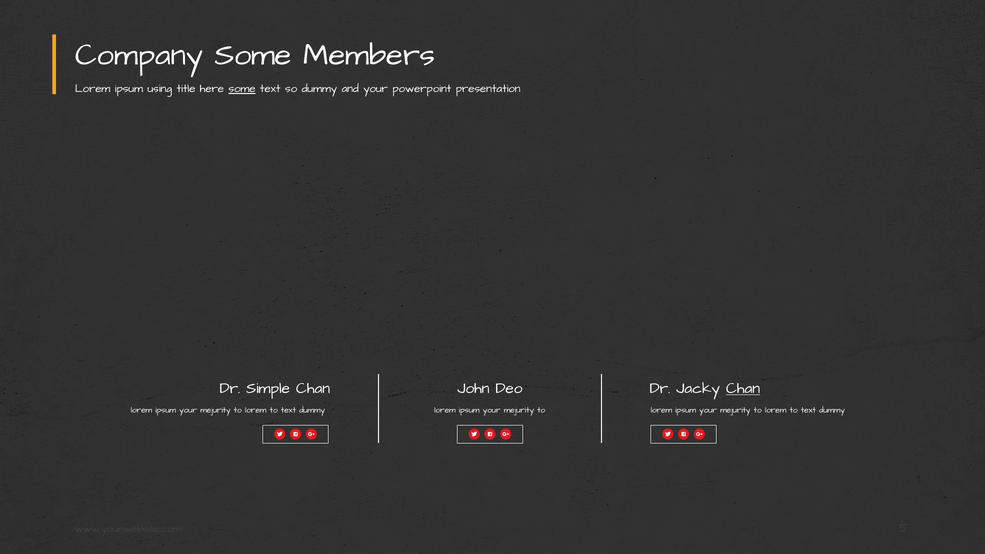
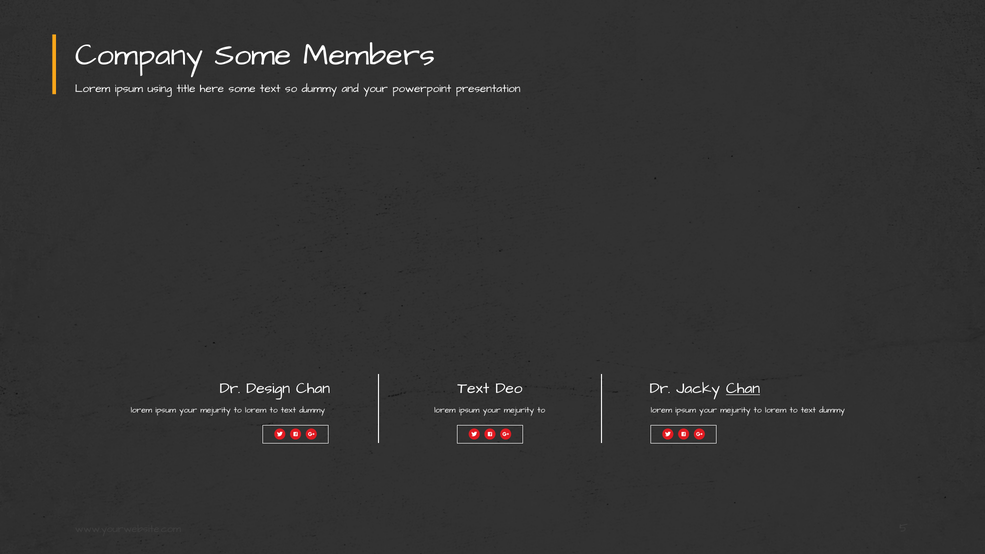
some at (242, 89) underline: present -> none
Simple: Simple -> Design
John at (473, 388): John -> Text
